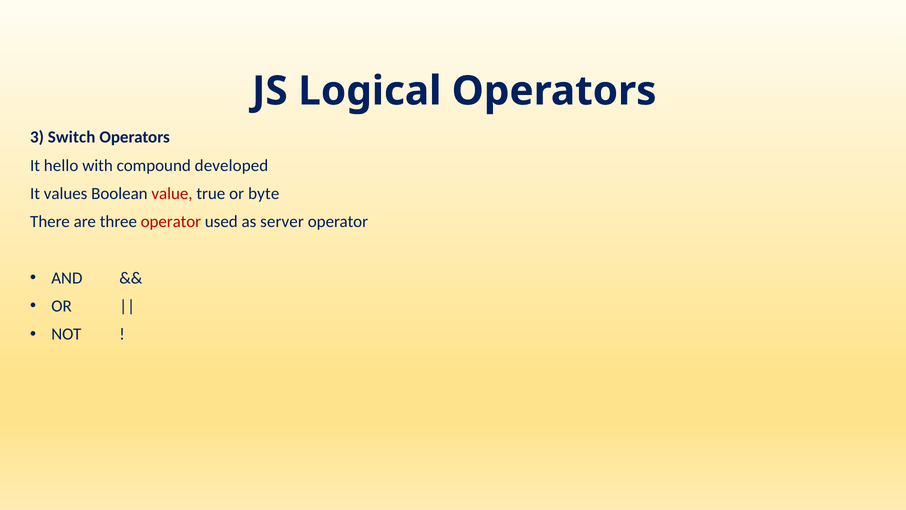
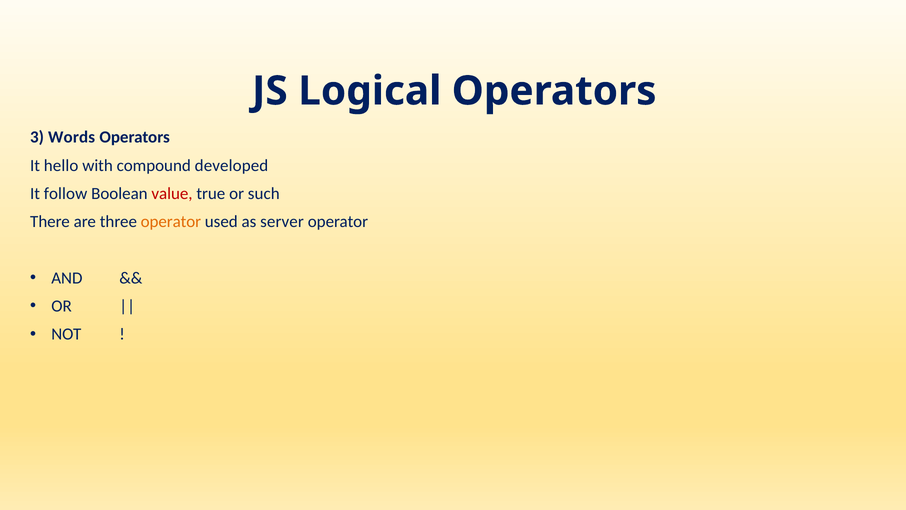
Switch: Switch -> Words
values: values -> follow
byte: byte -> such
operator at (171, 222) colour: red -> orange
